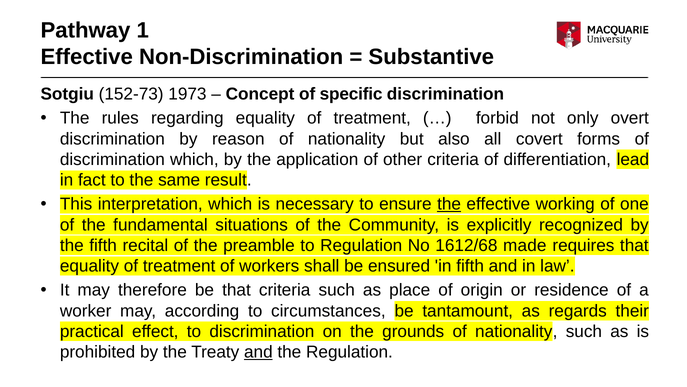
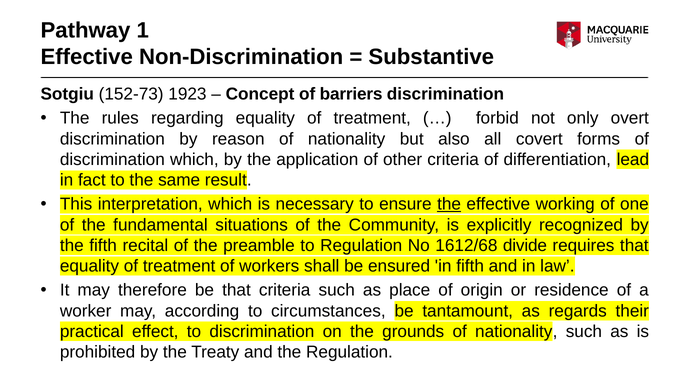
1973: 1973 -> 1923
specific: specific -> barriers
made: made -> divide
and at (258, 352) underline: present -> none
